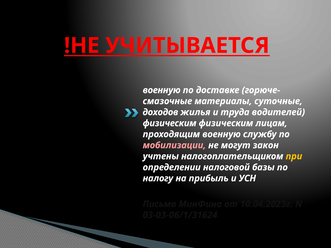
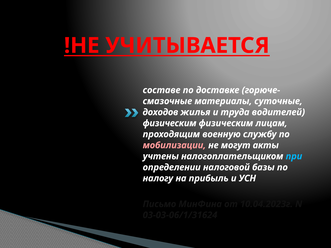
военную at (162, 90): военную -> составе
закон: закон -> акты
при colour: yellow -> light blue
